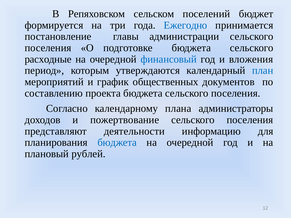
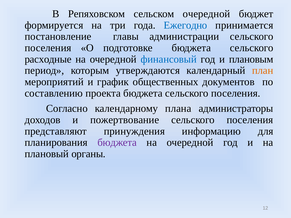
сельском поселений: поселений -> очередной
вложения: вложения -> плановым
план colour: blue -> orange
деятельности: деятельности -> принуждения
бюджета at (117, 143) colour: blue -> purple
рублей: рублей -> органы
